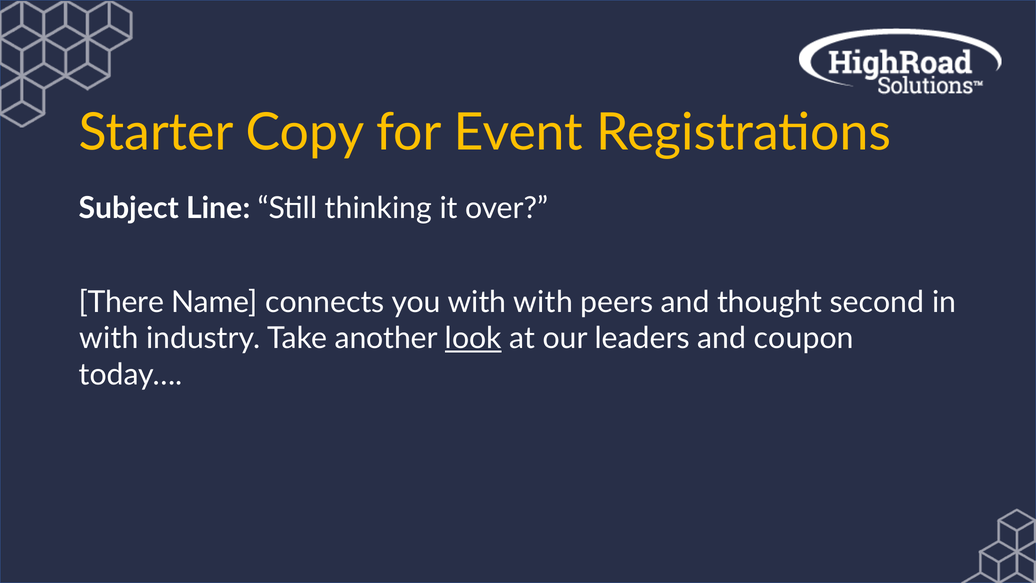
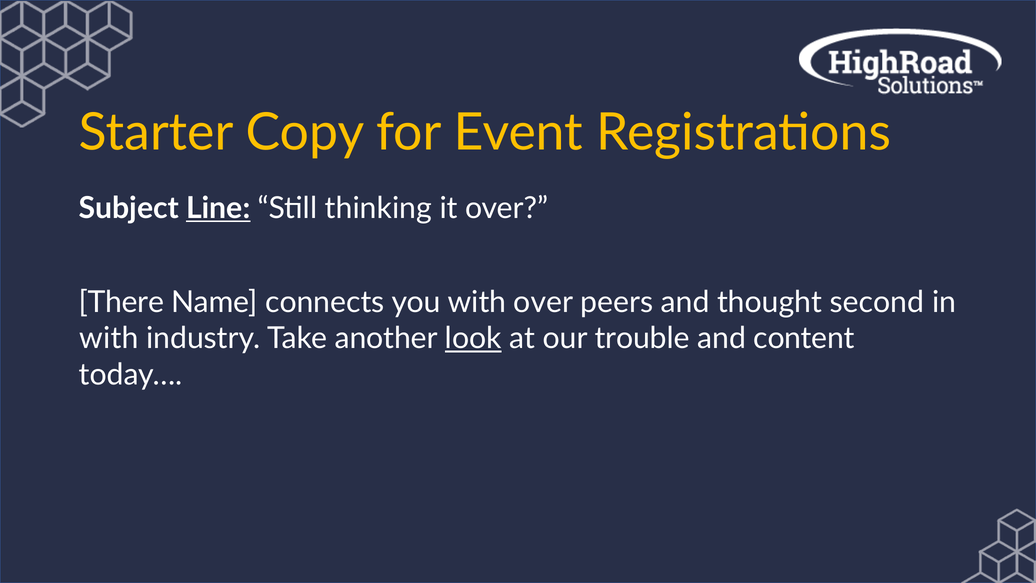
Line underline: none -> present
with with: with -> over
leaders: leaders -> trouble
coupon: coupon -> content
